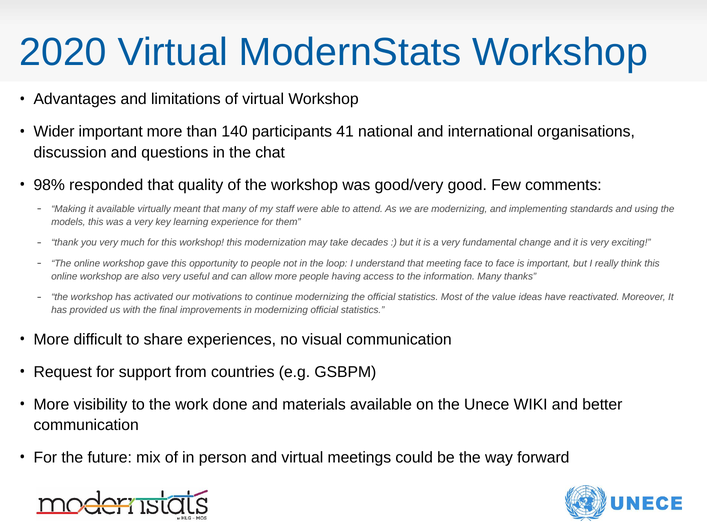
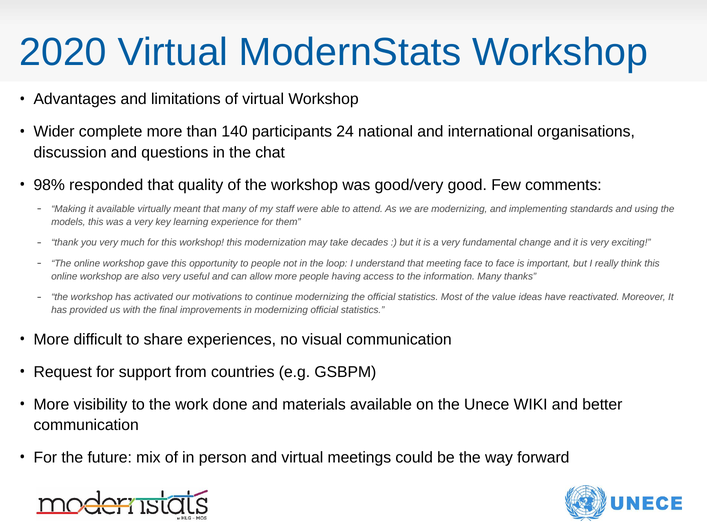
Wider important: important -> complete
41: 41 -> 24
